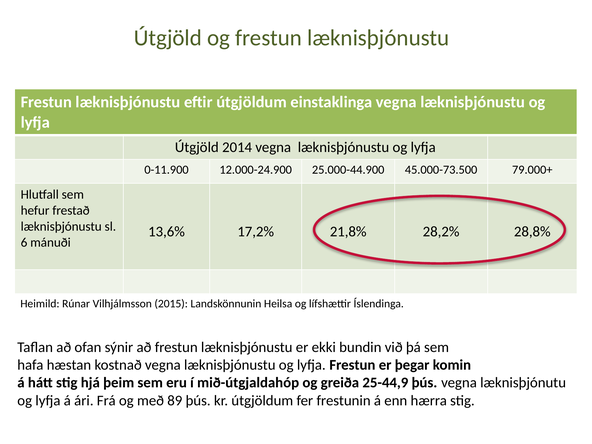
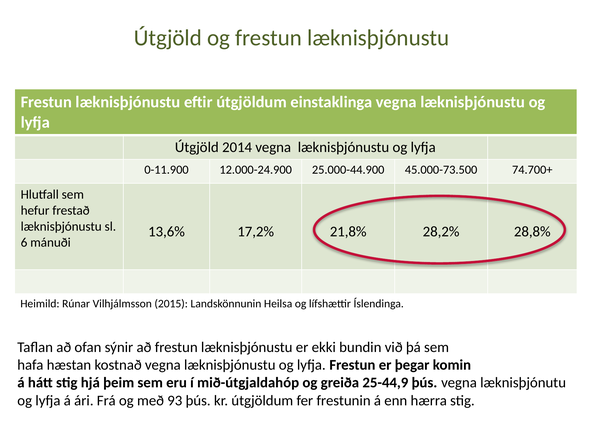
79.000+: 79.000+ -> 74.700+
89: 89 -> 93
